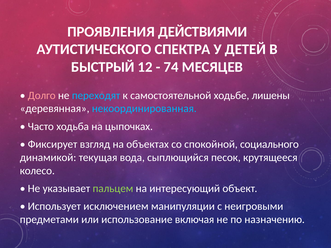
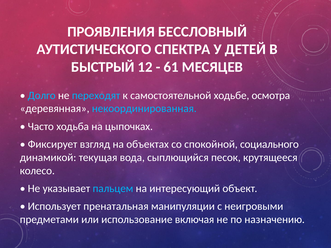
ДЕЙСТВИЯМИ: ДЕЙСТВИЯМИ -> БЕССЛОВНЫЙ
74: 74 -> 61
Долго colour: pink -> light blue
лишены: лишены -> осмотра
пальцем colour: light green -> light blue
исключением: исключением -> пренатальная
